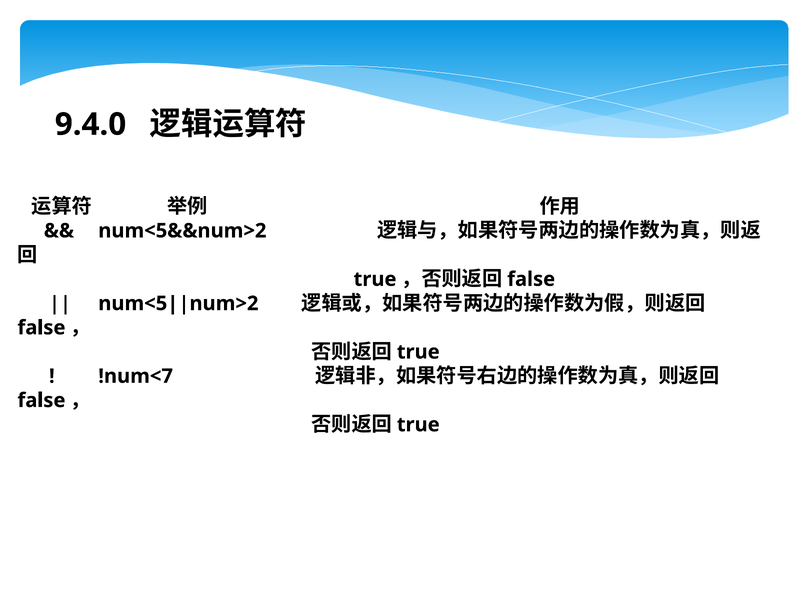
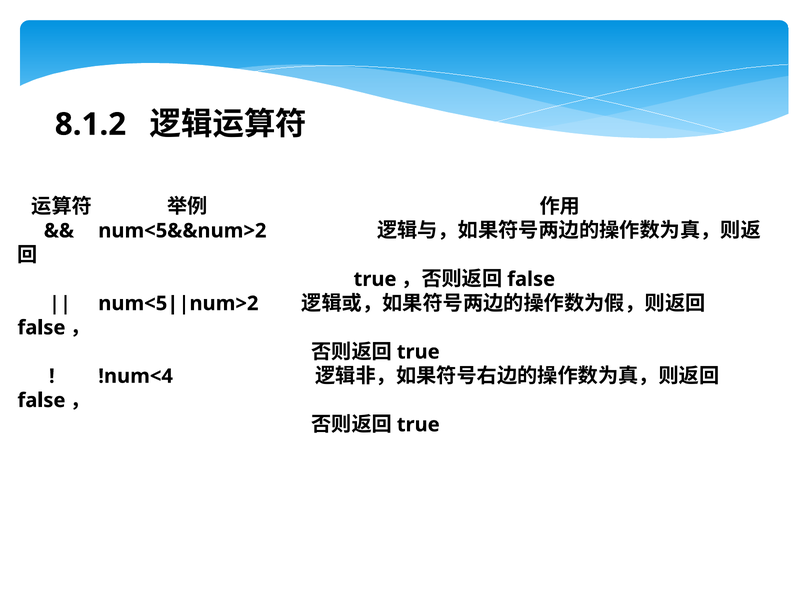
9.4.0: 9.4.0 -> 8.1.2
!num<7: !num<7 -> !num<4
